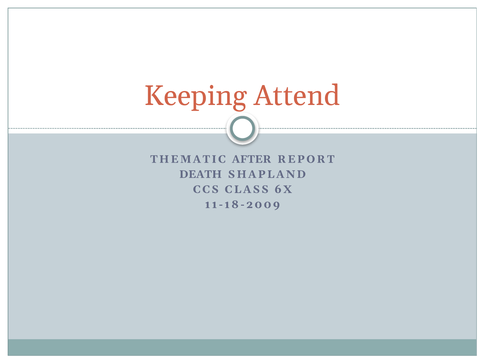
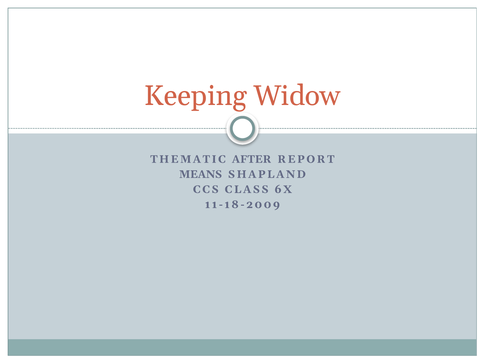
Attend: Attend -> Widow
DEATH: DEATH -> MEANS
